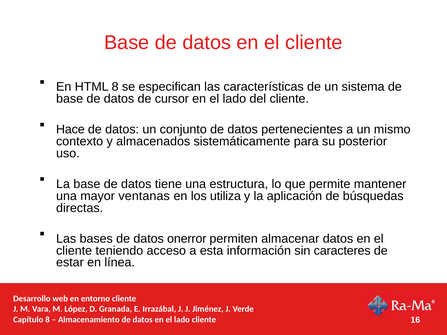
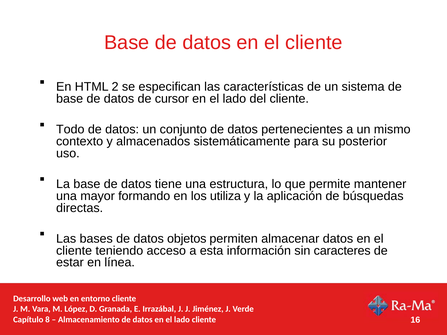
HTML 8: 8 -> 2
Hace: Hace -> Todo
ventanas: ventanas -> formando
onerror: onerror -> objetos
